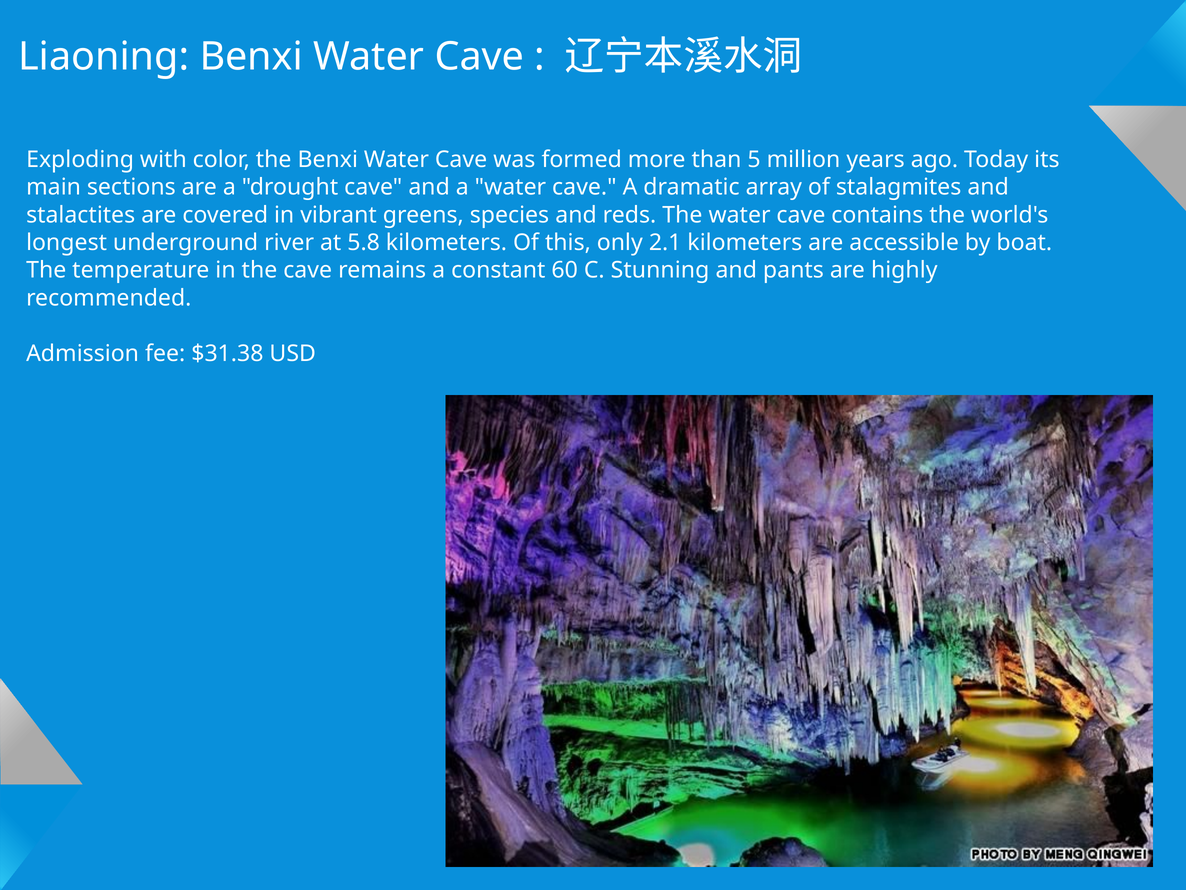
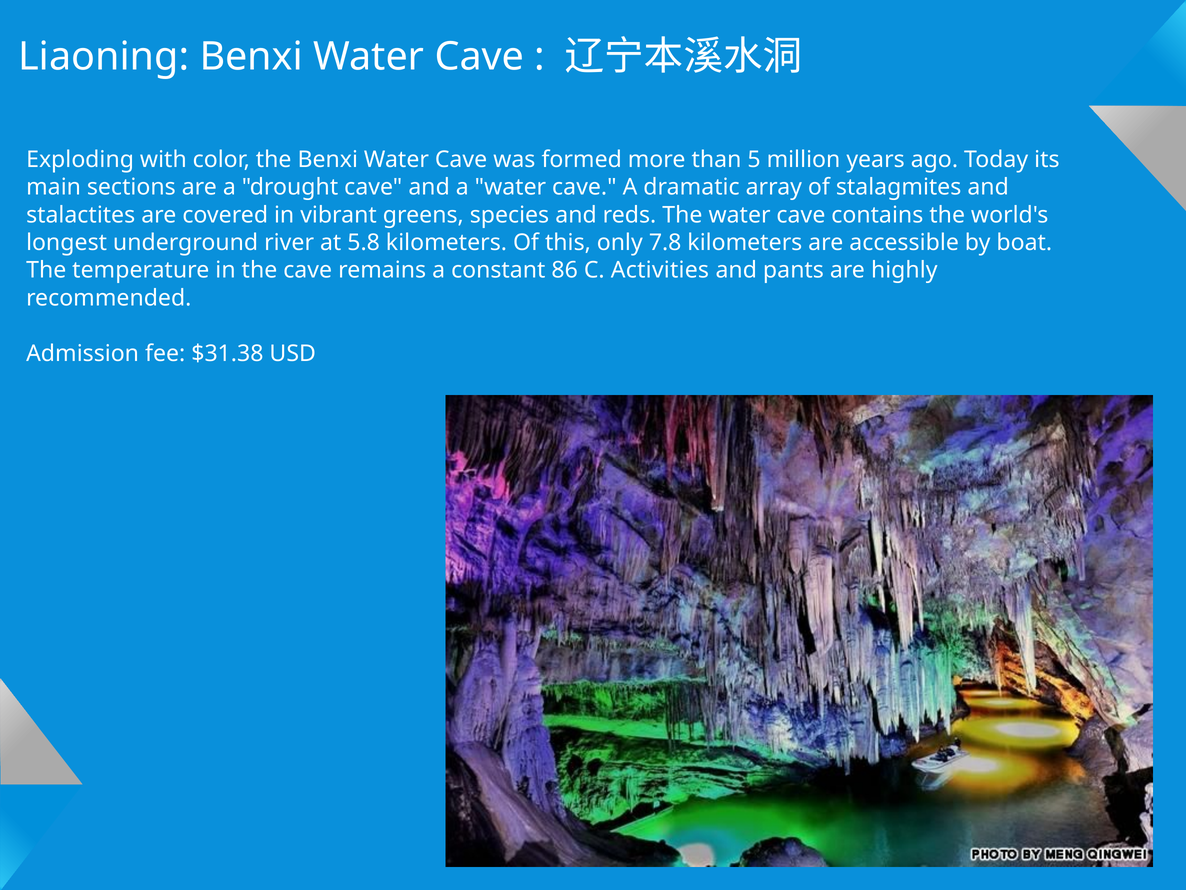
2.1: 2.1 -> 7.8
60: 60 -> 86
Stunning: Stunning -> Activities
